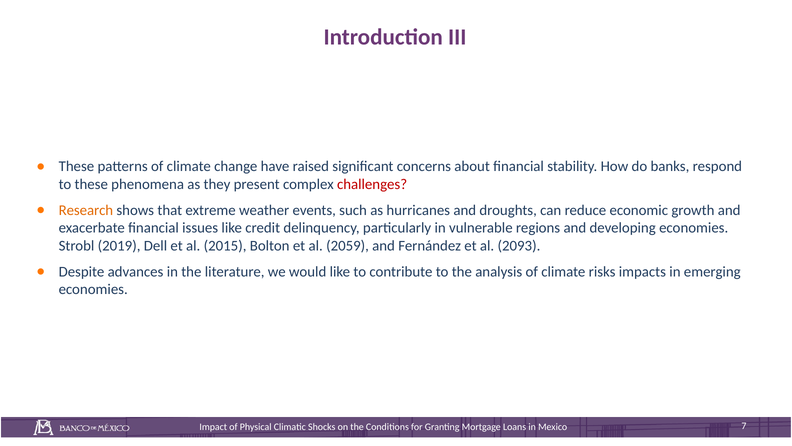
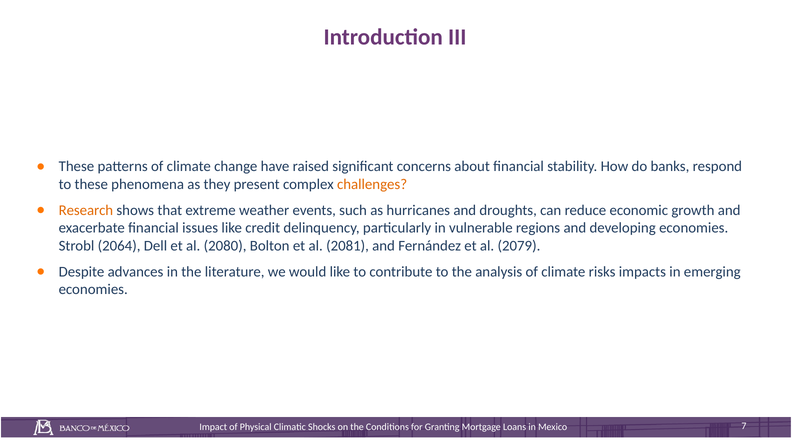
challenges colour: red -> orange
2019: 2019 -> 2064
2015: 2015 -> 2080
2059: 2059 -> 2081
2093: 2093 -> 2079
